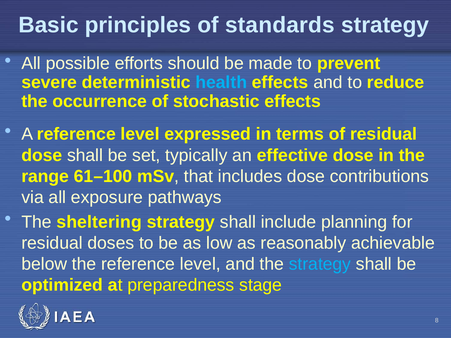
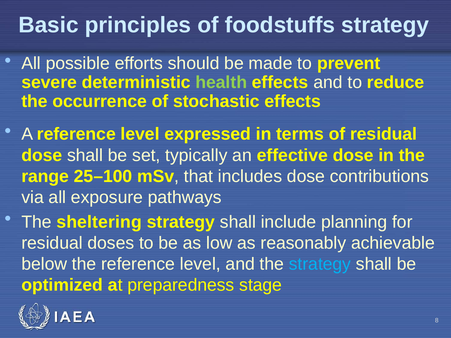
standards: standards -> foodstuffs
health colour: light blue -> light green
61–100: 61–100 -> 25–100
